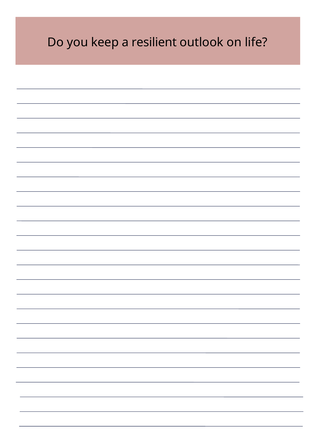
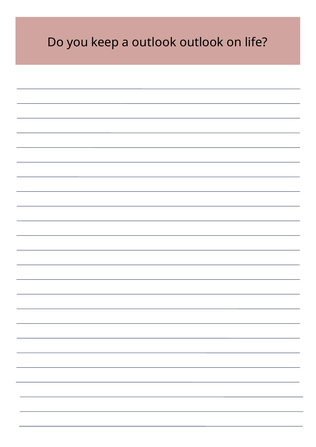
a resilient: resilient -> outlook
